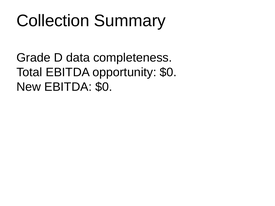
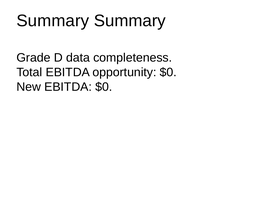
Collection at (53, 21): Collection -> Summary
